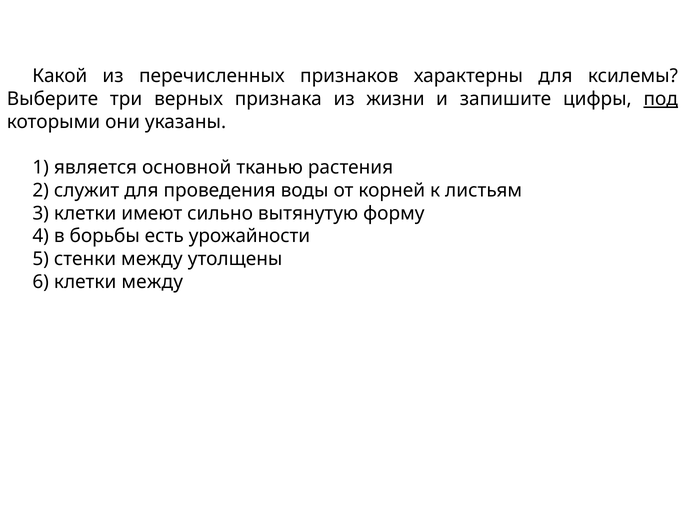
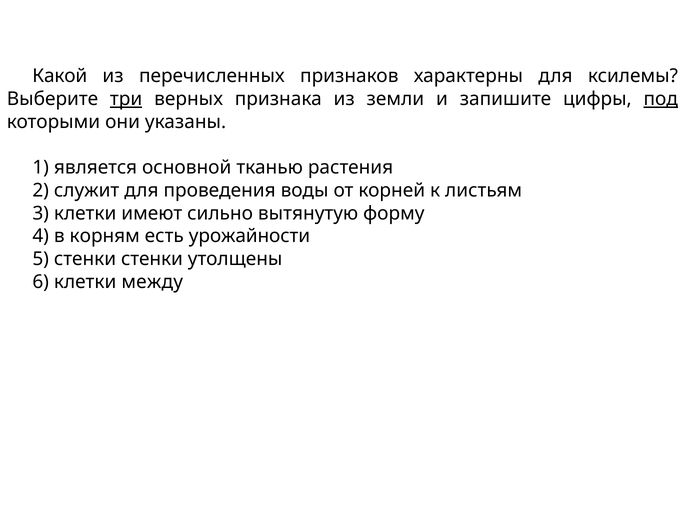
три underline: none -> present
жизни: жизни -> земли
борьбы: борьбы -> корням
стенки между: между -> стенки
